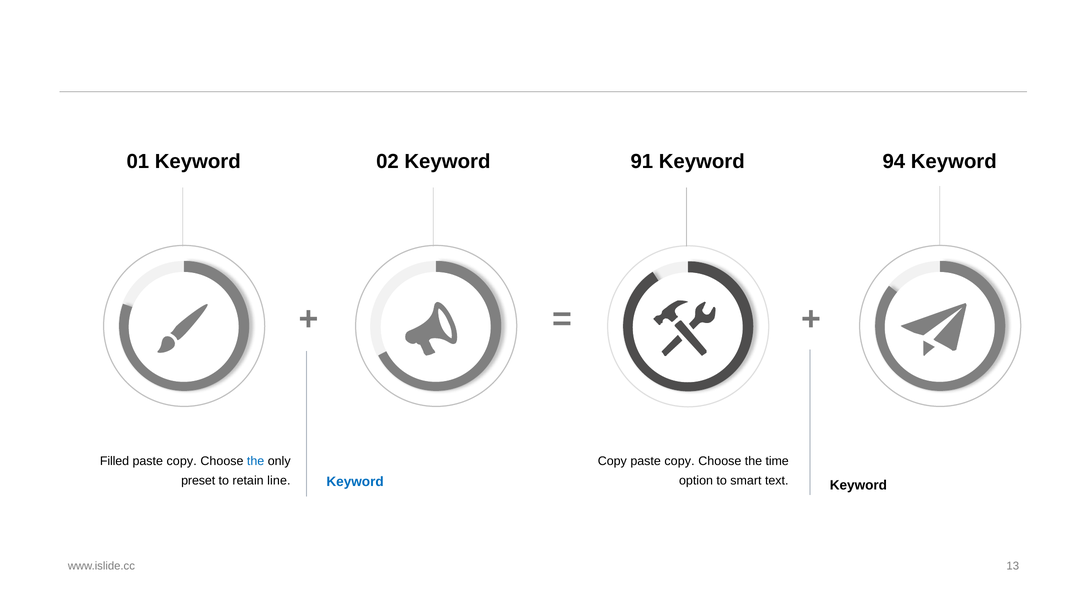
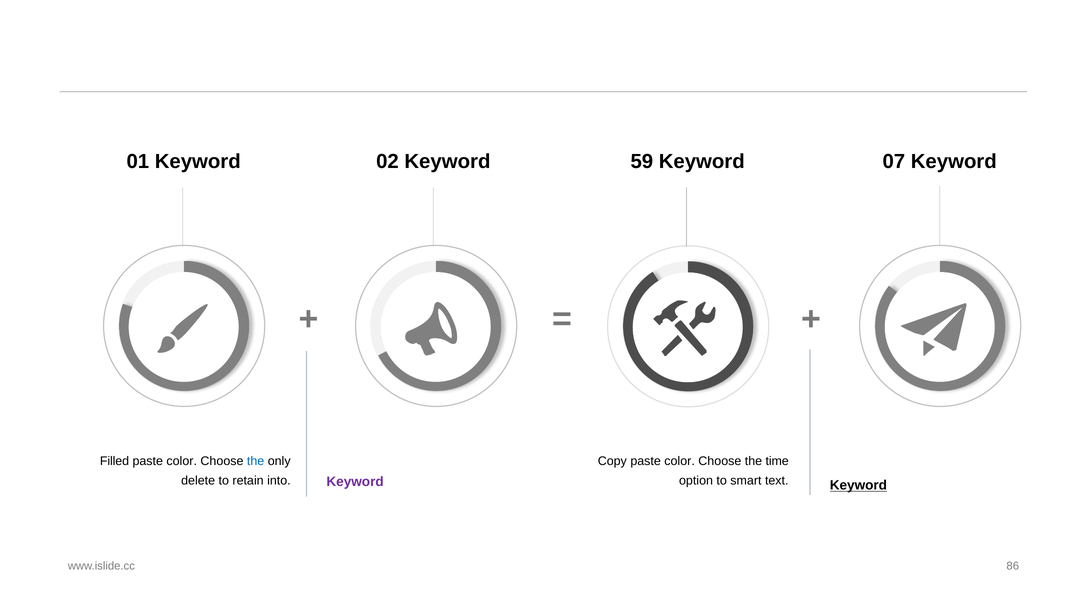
91: 91 -> 59
94: 94 -> 07
copy at (182, 461): copy -> color
Copy paste copy: copy -> color
preset: preset -> delete
line: line -> into
Keyword at (355, 482) colour: blue -> purple
Keyword at (858, 486) underline: none -> present
13: 13 -> 86
